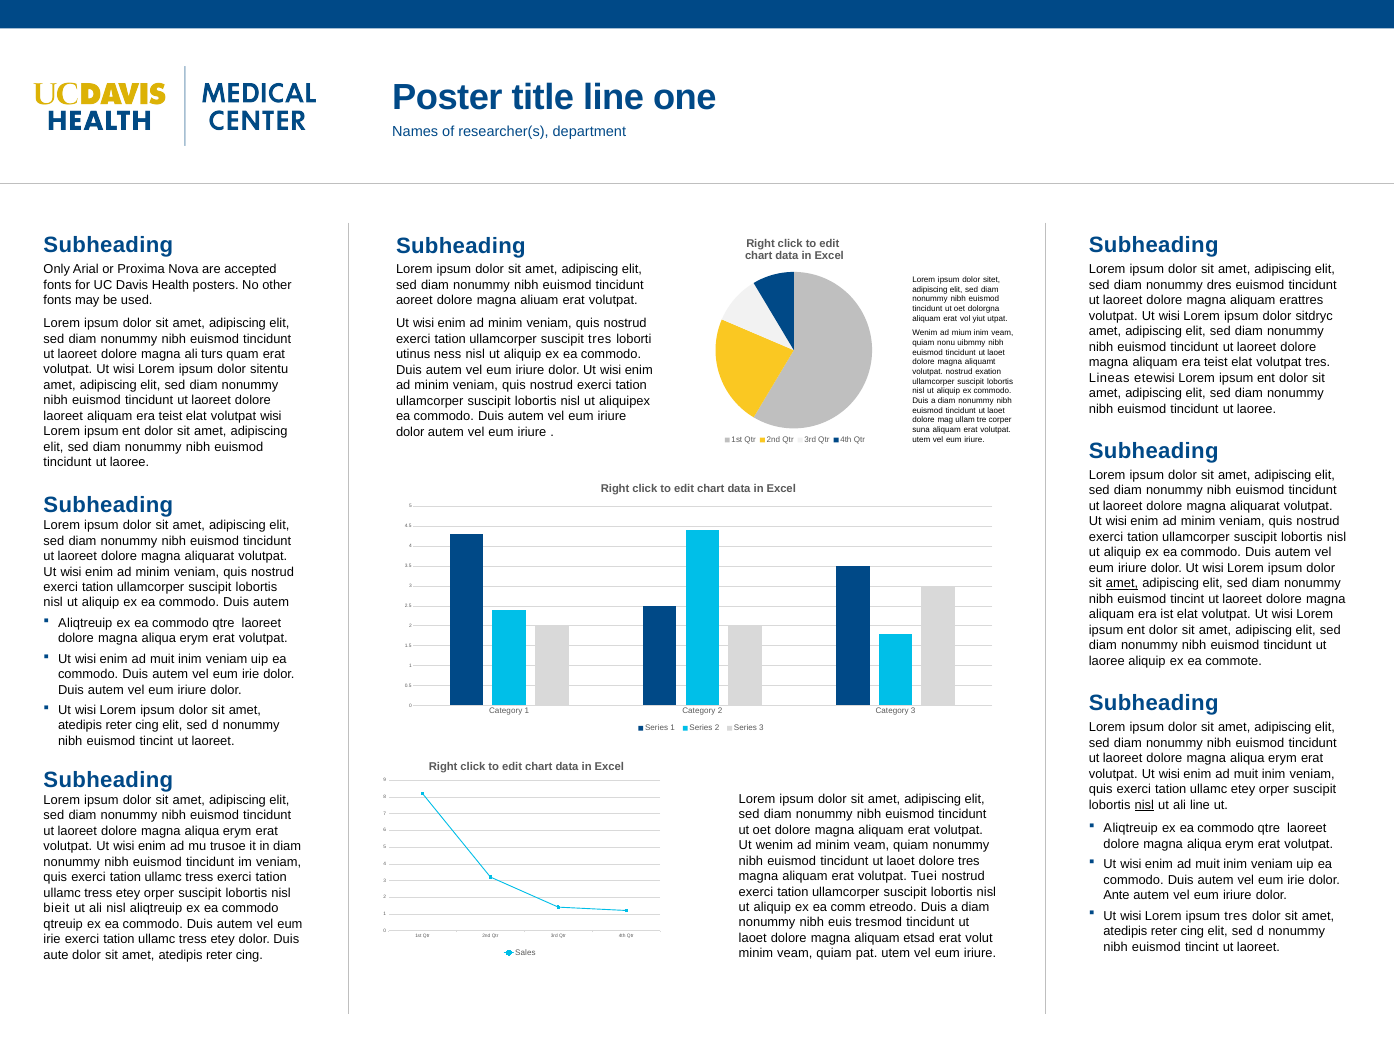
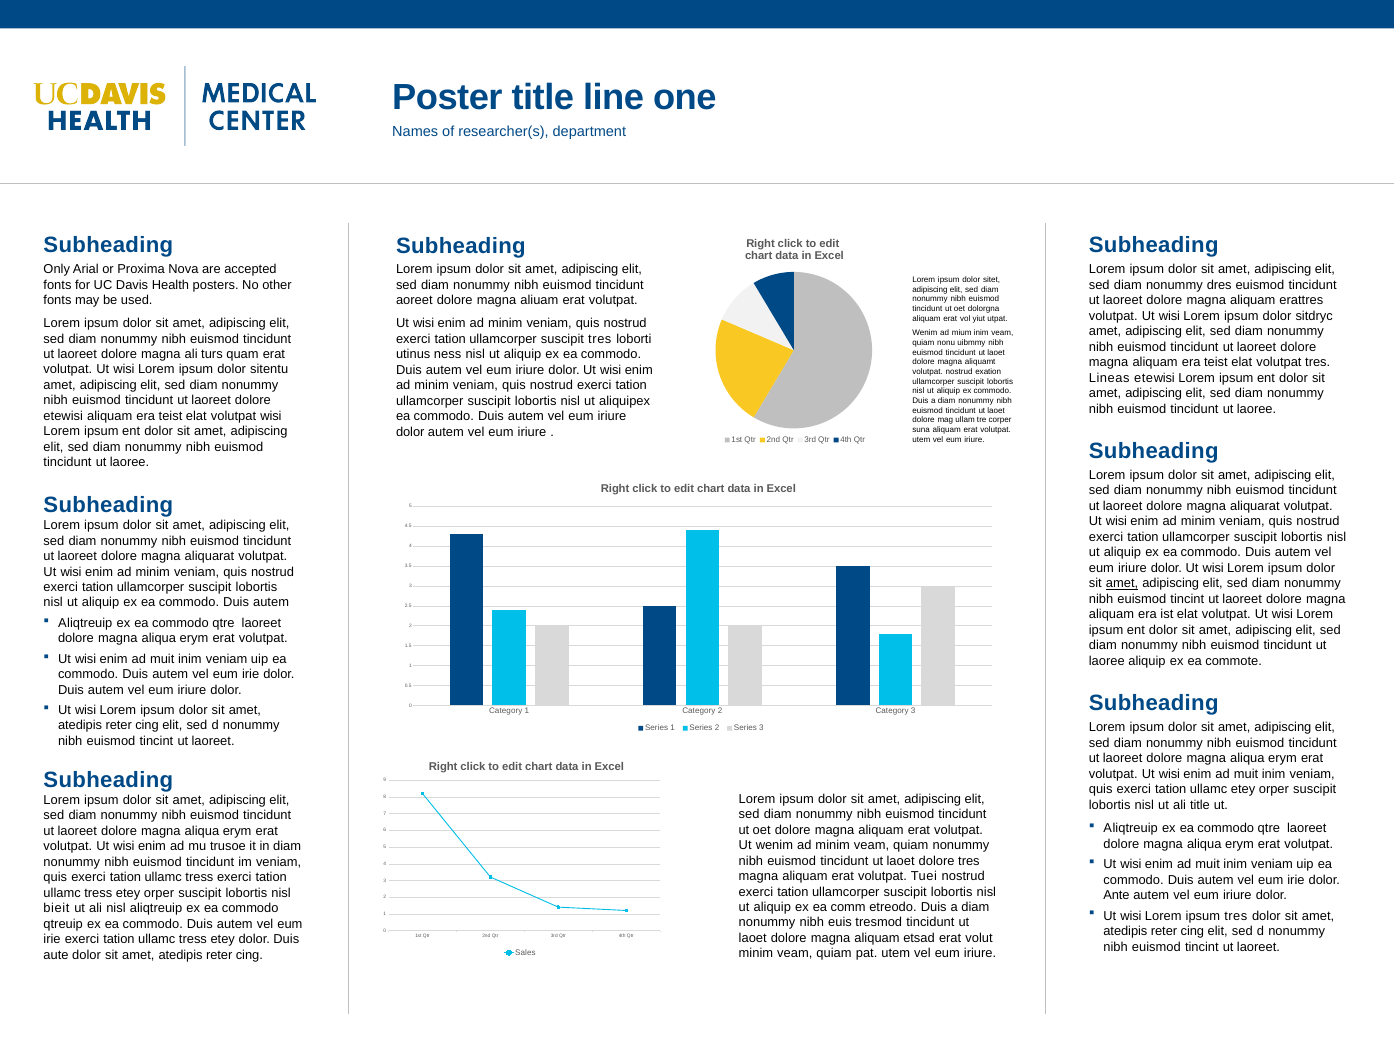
laoreet at (63, 416): laoreet -> etewisi
nisl at (1144, 805) underline: present -> none
ali line: line -> title
